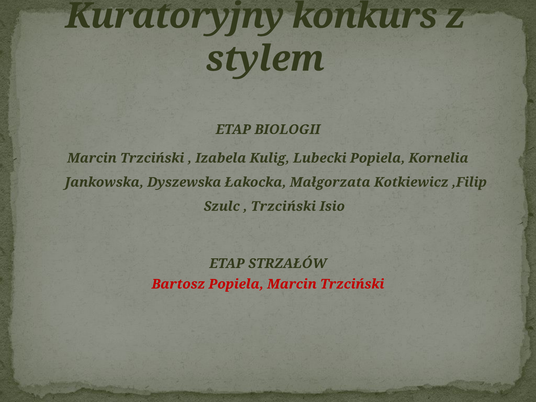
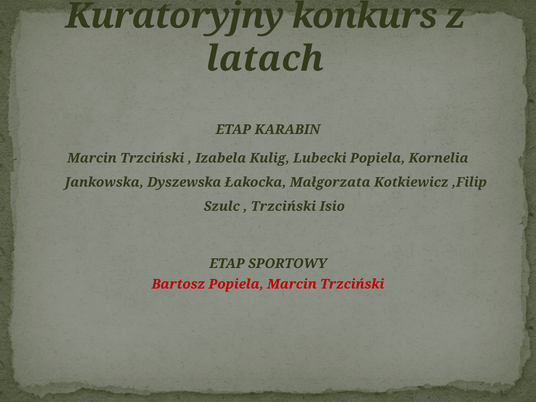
stylem: stylem -> latach
BIOLOGII: BIOLOGII -> KARABIN
STRZAŁÓW: STRZAŁÓW -> SPORTOWY
